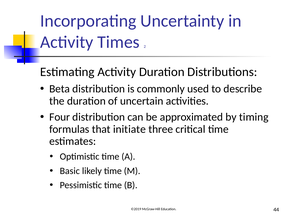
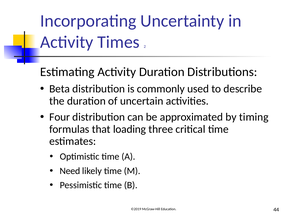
initiate: initiate -> loading
Basic: Basic -> Need
